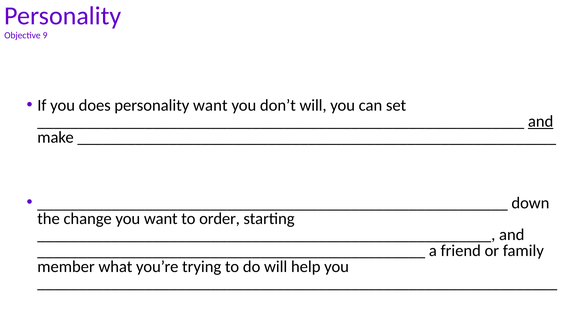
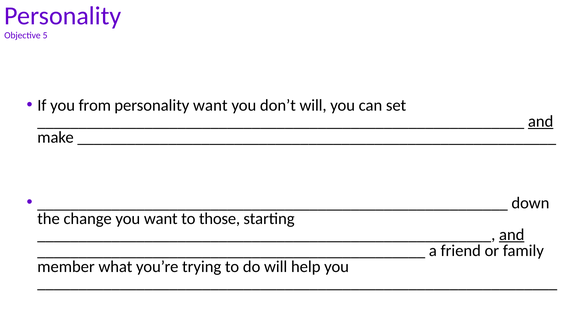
9: 9 -> 5
does: does -> from
order: order -> those
and at (512, 235) underline: none -> present
